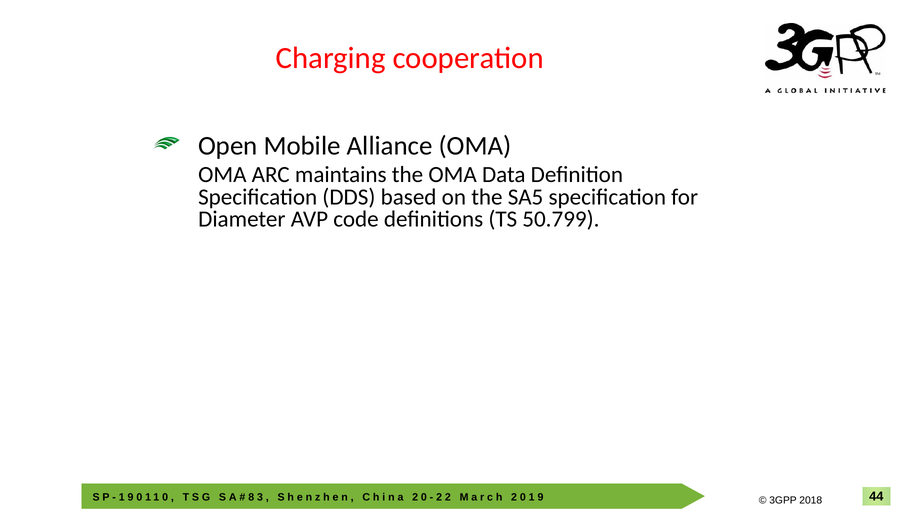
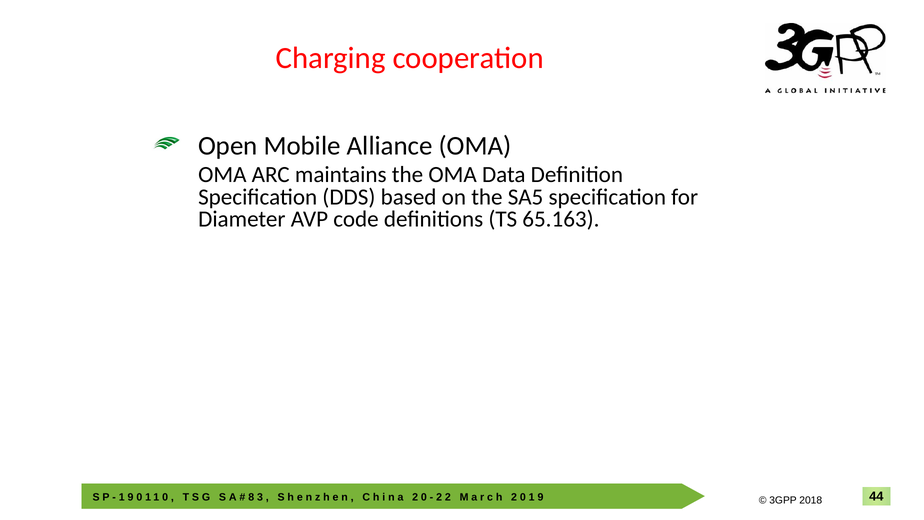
50.799: 50.799 -> 65.163
